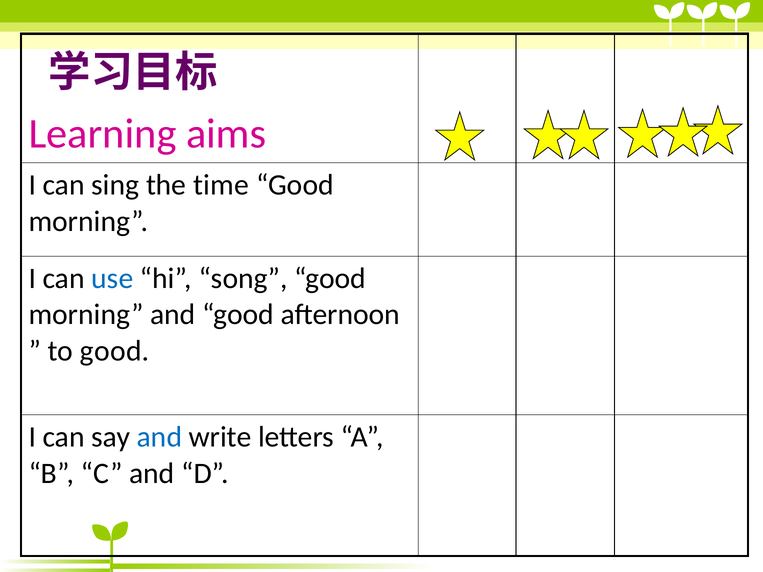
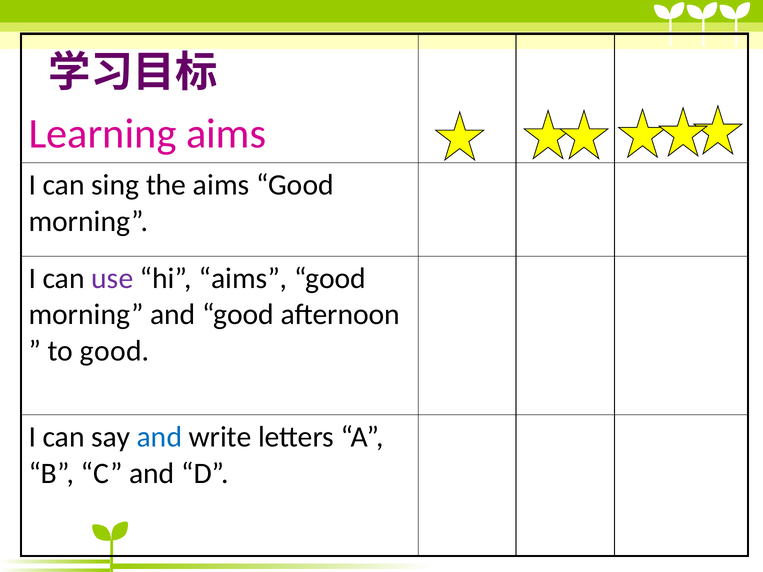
the time: time -> aims
use colour: blue -> purple
hi song: song -> aims
